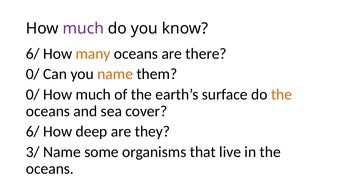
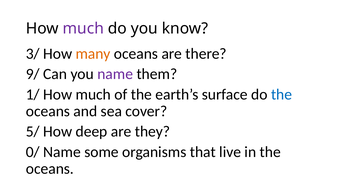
6/ at (33, 54): 6/ -> 3/
0/ at (33, 74): 0/ -> 9/
name at (115, 74) colour: orange -> purple
0/ at (33, 94): 0/ -> 1/
the at (282, 94) colour: orange -> blue
6/ at (33, 131): 6/ -> 5/
3/: 3/ -> 0/
